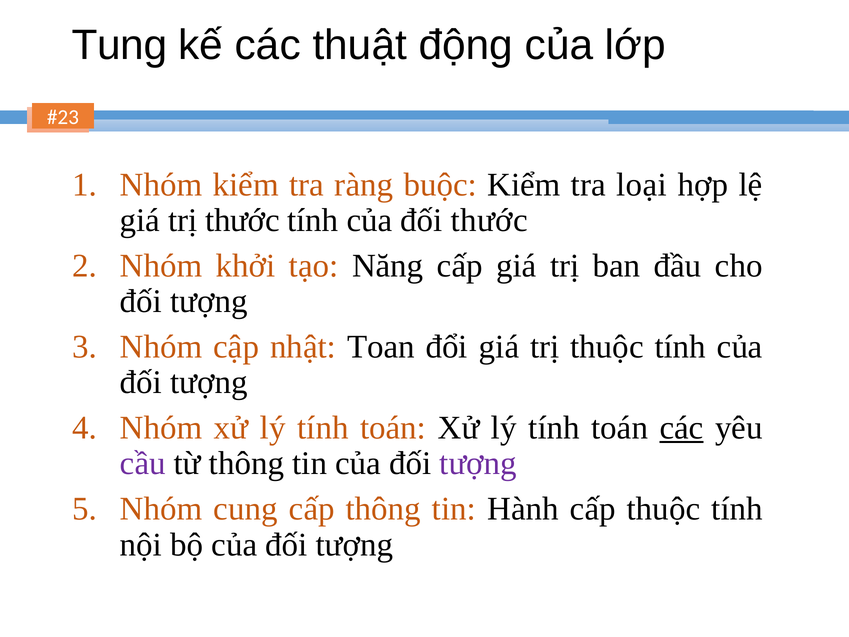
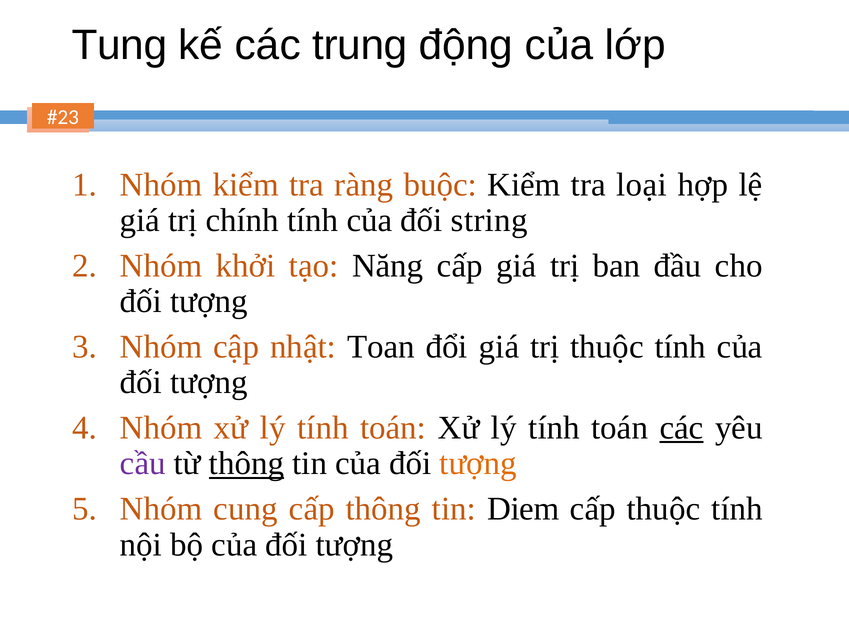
thuật: thuật -> trung
trị thước: thước -> chính
đối thước: thước -> string
thông at (247, 463) underline: none -> present
tượng at (478, 463) colour: purple -> orange
Hành: Hành -> Diem
